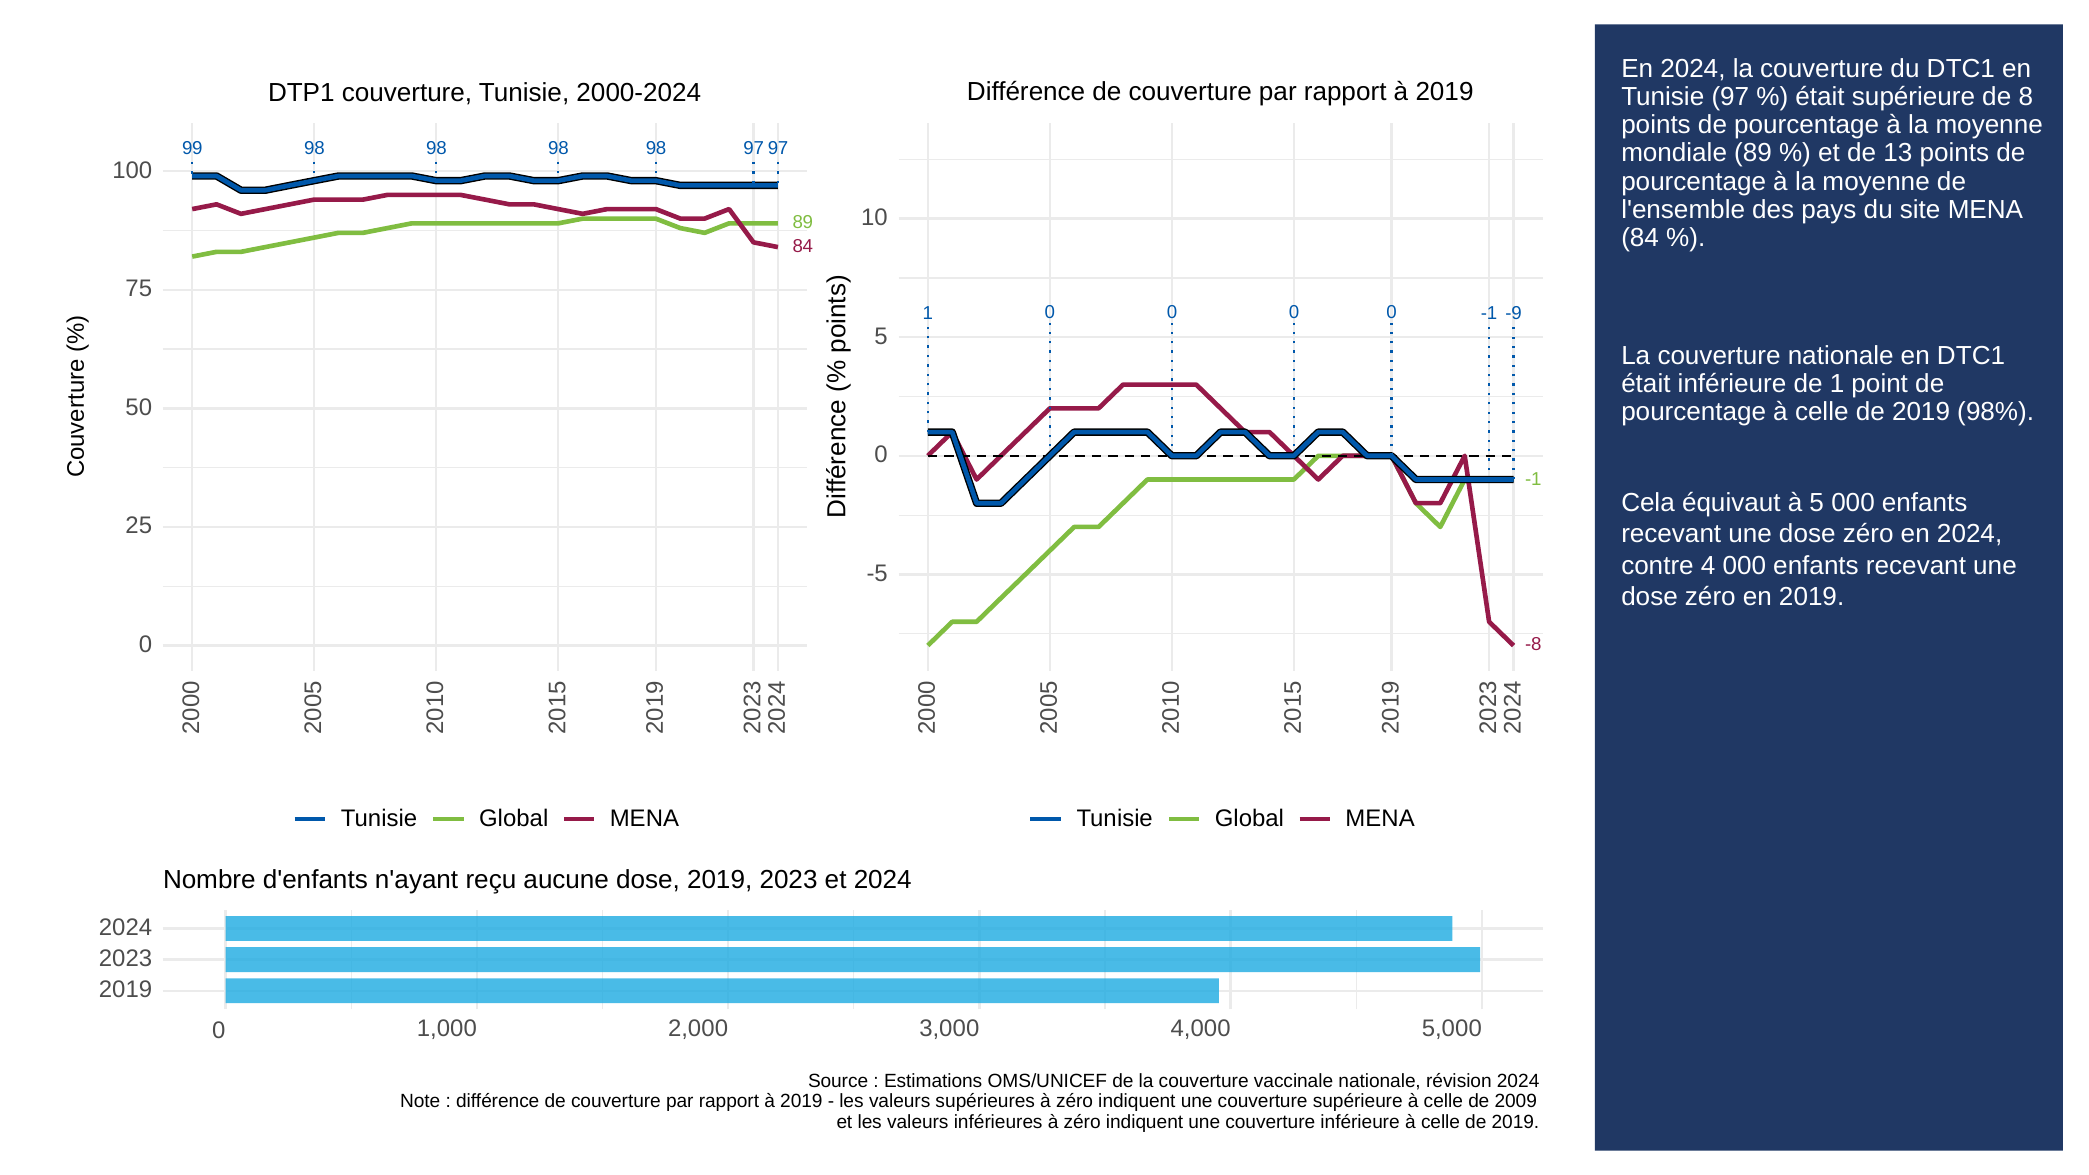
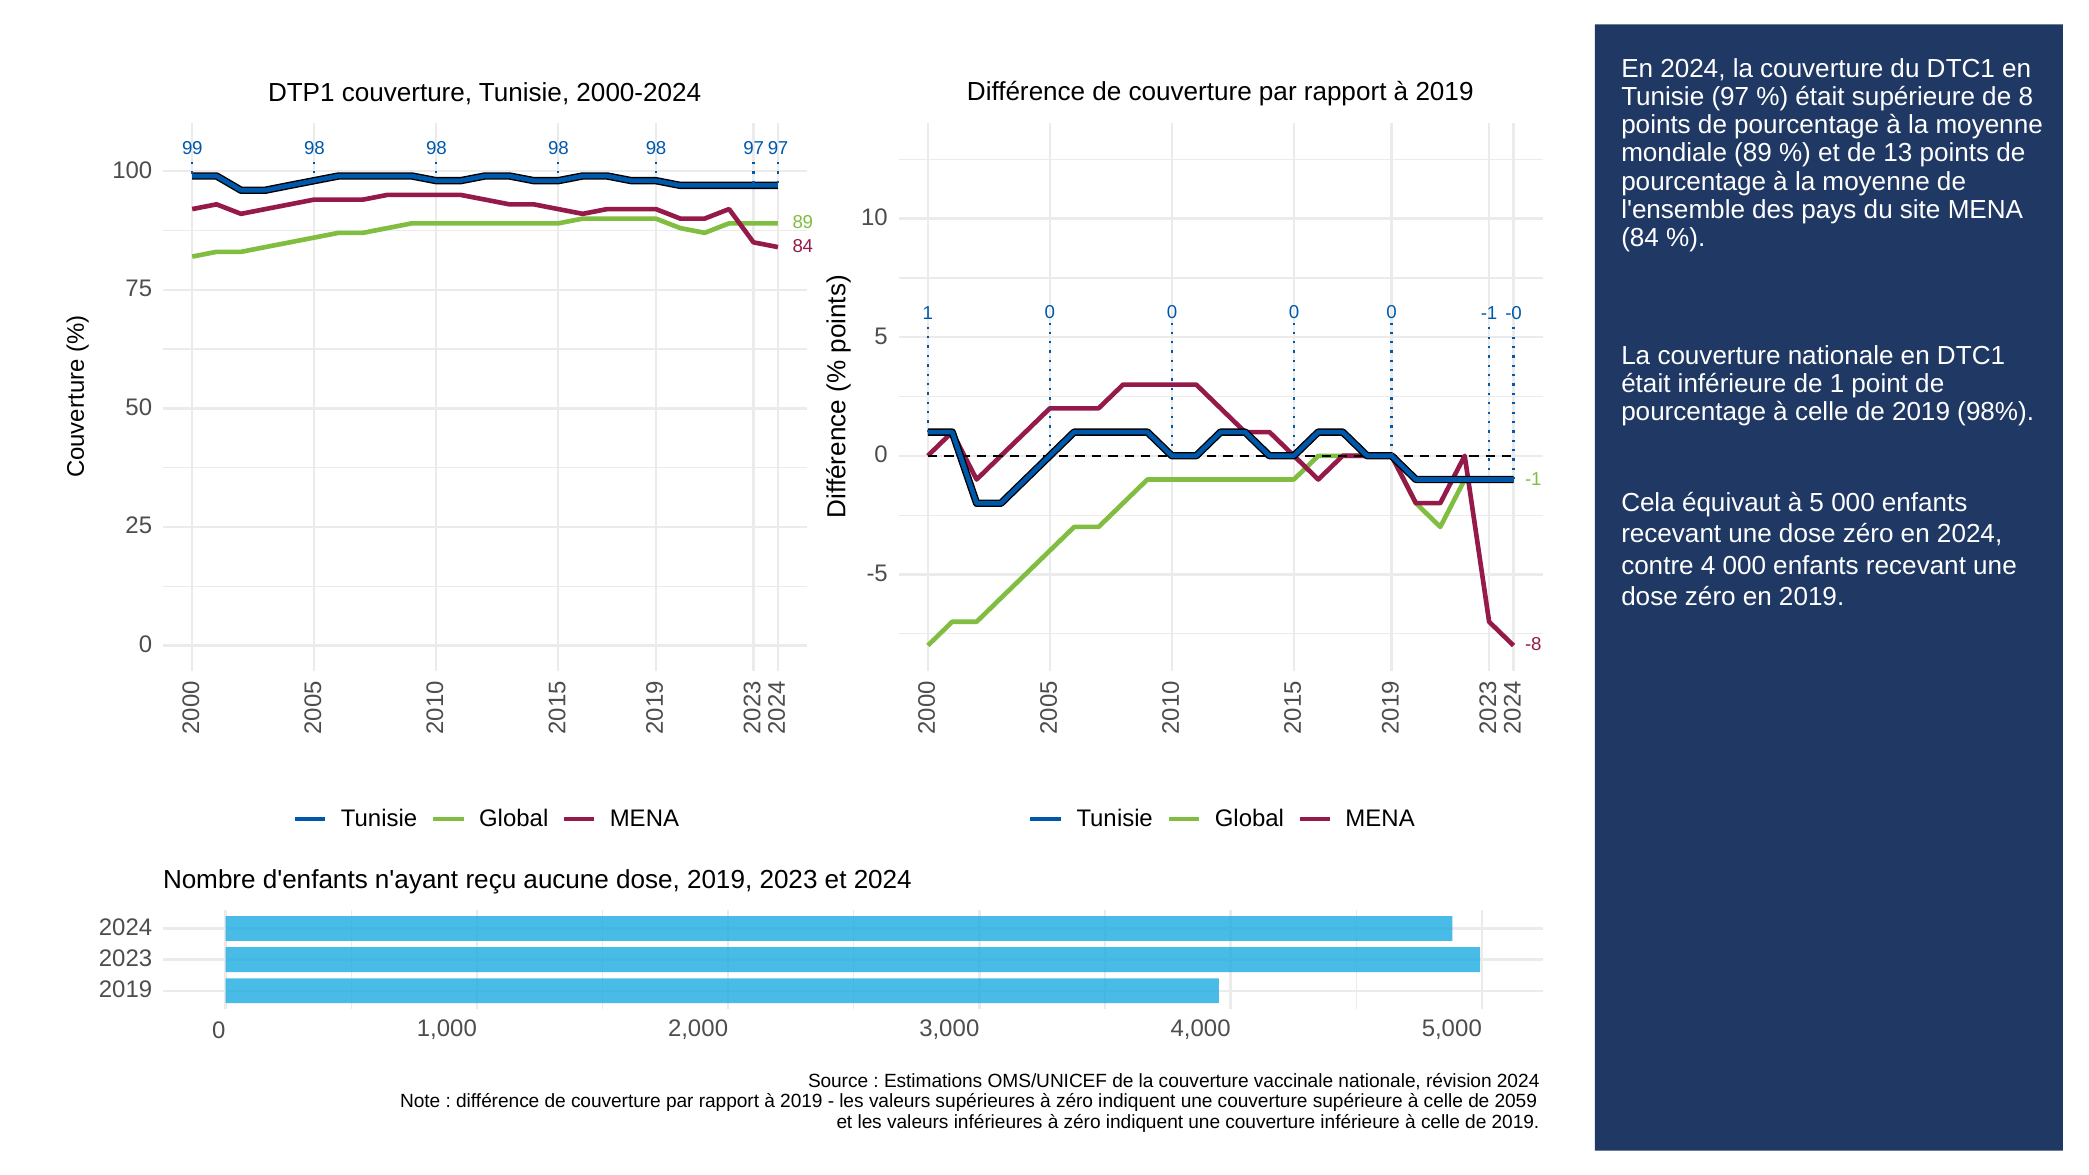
-9: -9 -> -0
2009: 2009 -> 2059
